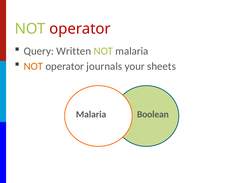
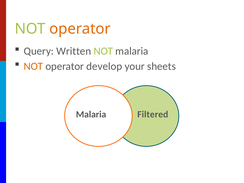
operator at (80, 29) colour: red -> orange
journals: journals -> develop
Boolean: Boolean -> Filtered
